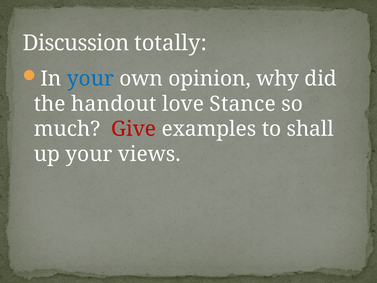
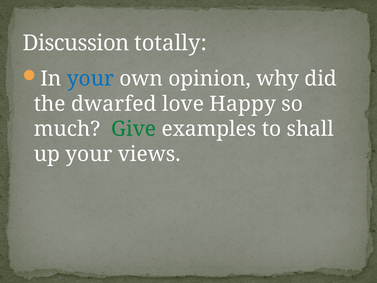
handout: handout -> dwarfed
Stance: Stance -> Happy
Give colour: red -> green
